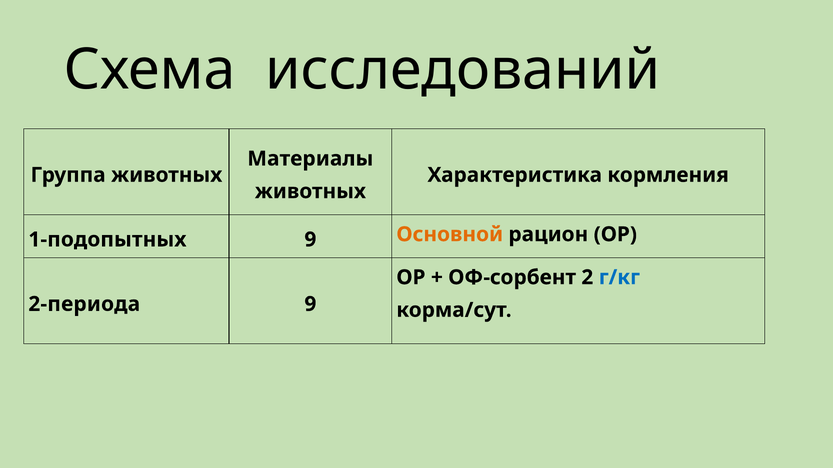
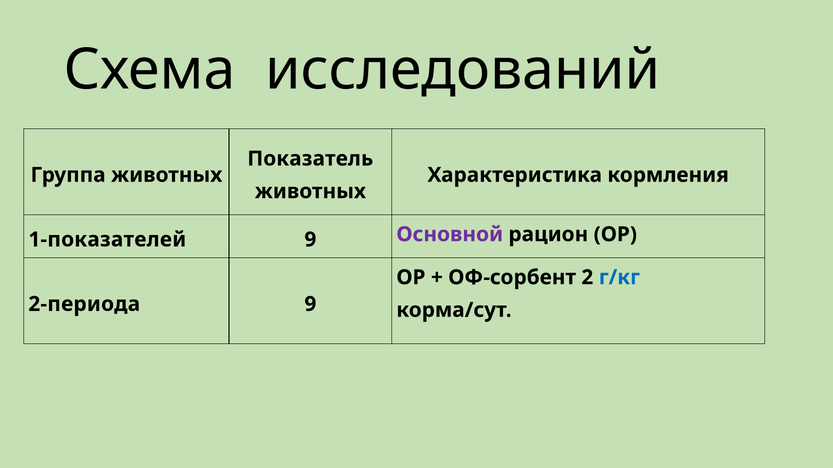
Материалы: Материалы -> Показатель
1-подопытных: 1-подопытных -> 1-показателей
Основной colour: orange -> purple
